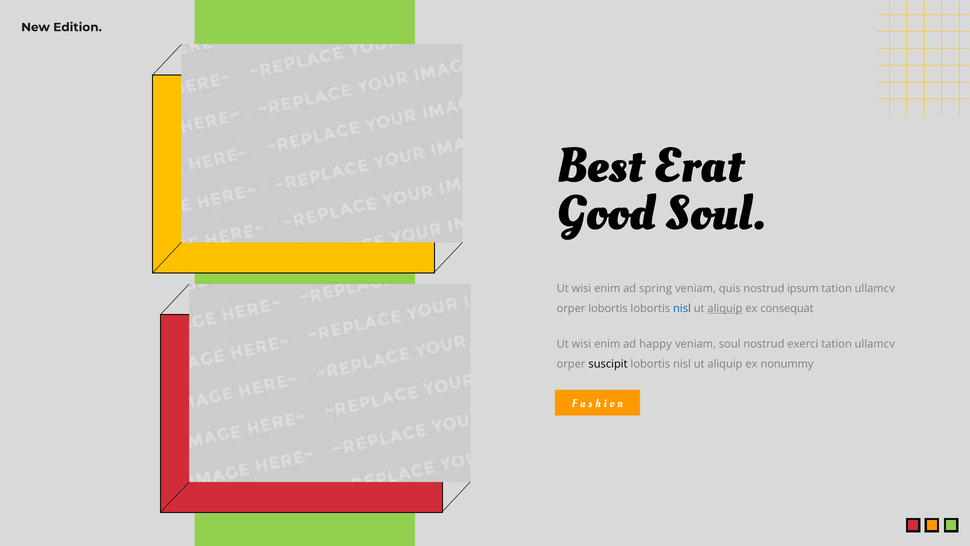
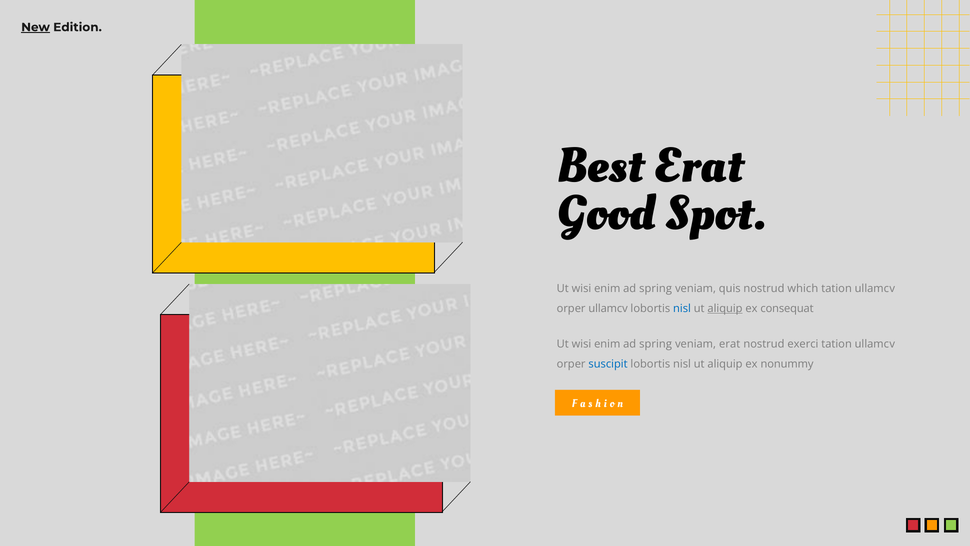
New underline: none -> present
Good Soul: Soul -> Spot
ipsum: ipsum -> which
orper lobortis: lobortis -> ullamcv
happy at (656, 344): happy -> spring
veniam soul: soul -> erat
suscipit colour: black -> blue
